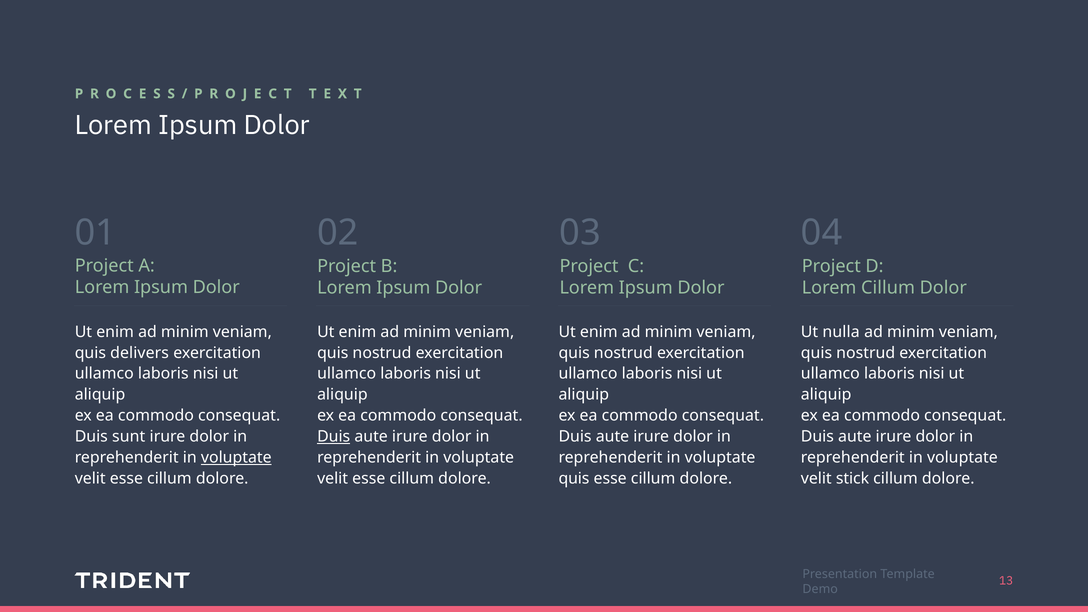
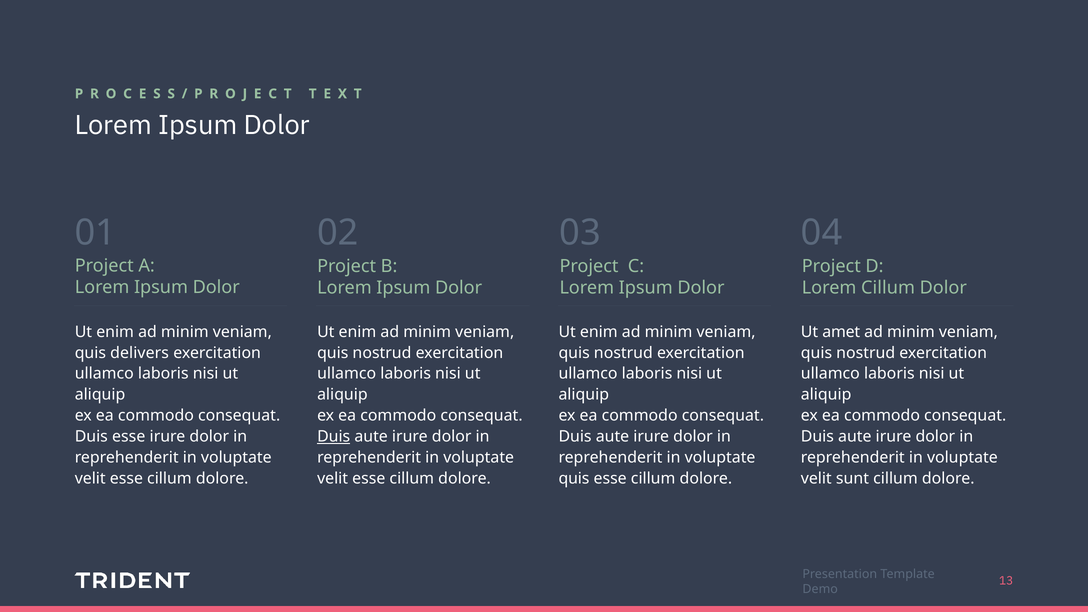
nulla: nulla -> amet
Duis sunt: sunt -> esse
voluptate at (236, 458) underline: present -> none
stick: stick -> sunt
